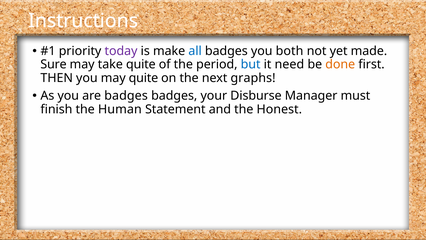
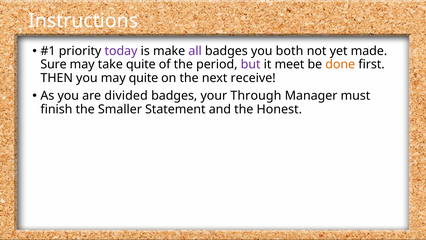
all colour: blue -> purple
but colour: blue -> purple
need: need -> meet
graphs: graphs -> receive
are badges: badges -> divided
Disburse: Disburse -> Through
Human: Human -> Smaller
